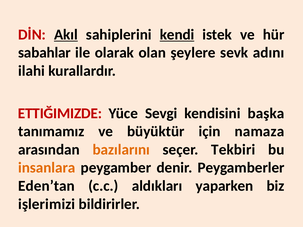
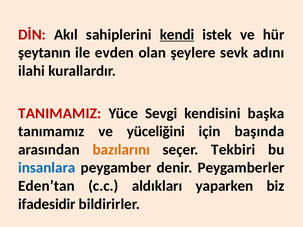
Akıl underline: present -> none
sabahlar: sabahlar -> şeytanın
olarak: olarak -> evden
ETTIĞIMIZDE: ETTIĞIMIZDE -> TANIMAMIZ
büyüktür: büyüktür -> yüceliğini
namaza: namaza -> başında
insanlara colour: orange -> blue
işlerimizi: işlerimizi -> ifadesidir
